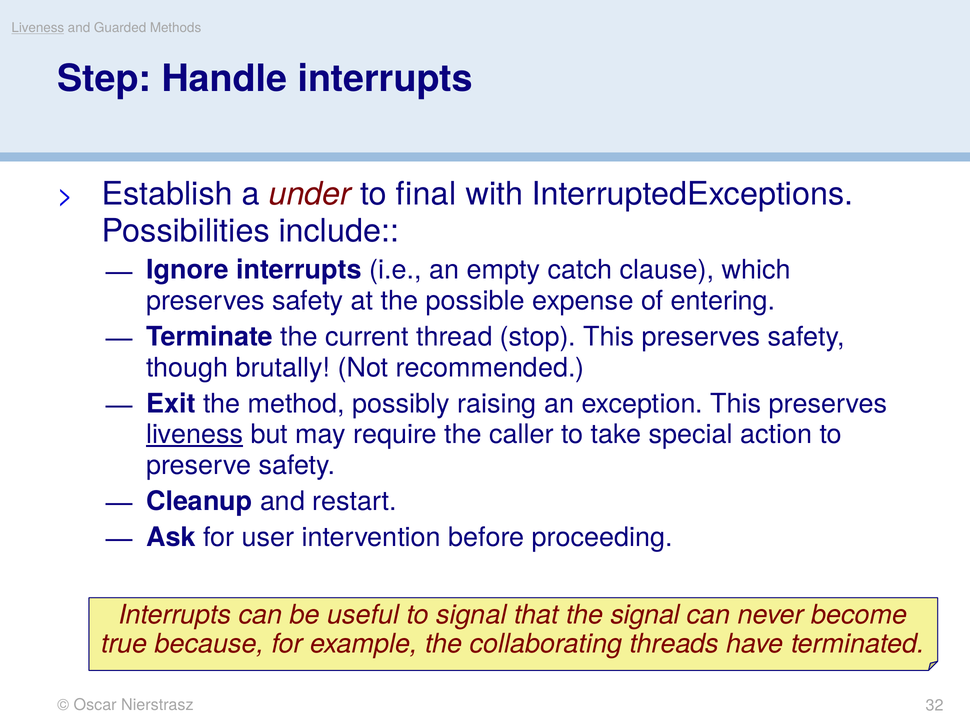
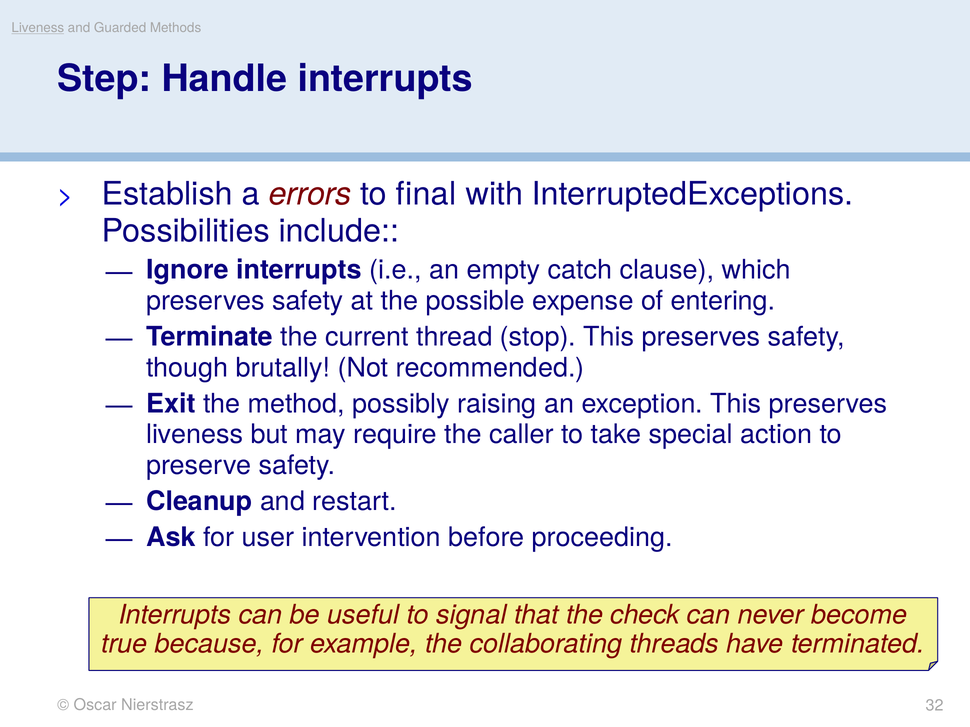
under: under -> errors
liveness at (195, 435) underline: present -> none
the signal: signal -> check
